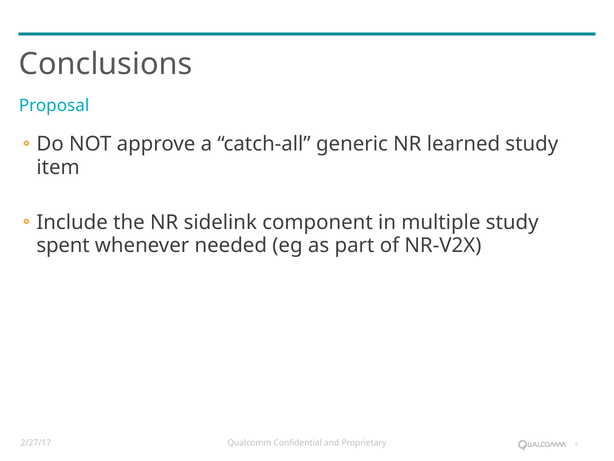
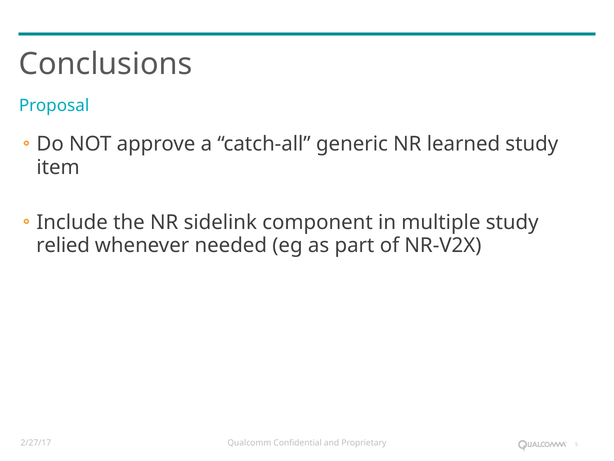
spent: spent -> relied
